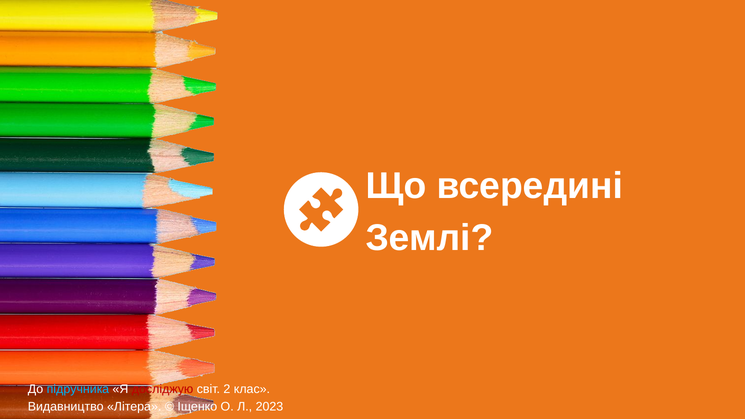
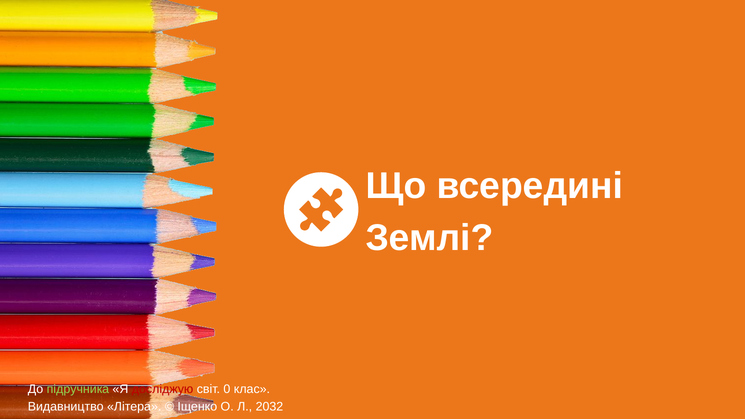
підручника colour: light blue -> light green
2: 2 -> 0
2023: 2023 -> 2032
